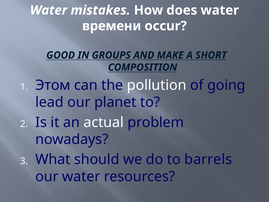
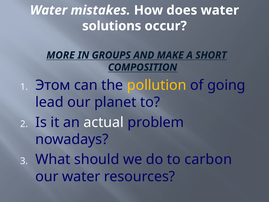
времени: времени -> solutions
GOOD: GOOD -> MORE
pollution colour: white -> yellow
barrels: barrels -> carbon
